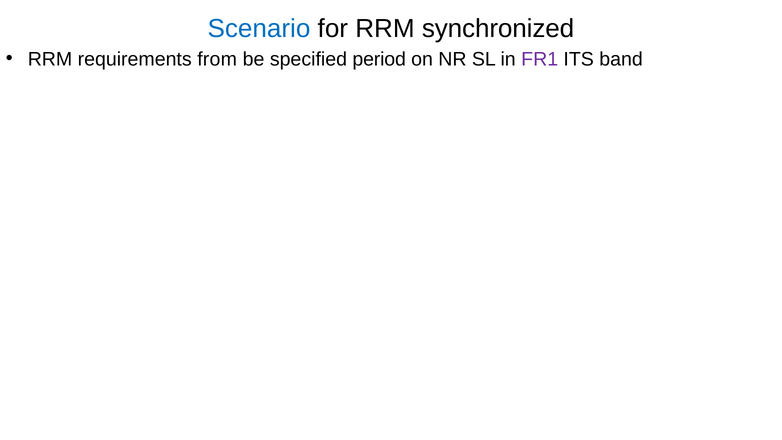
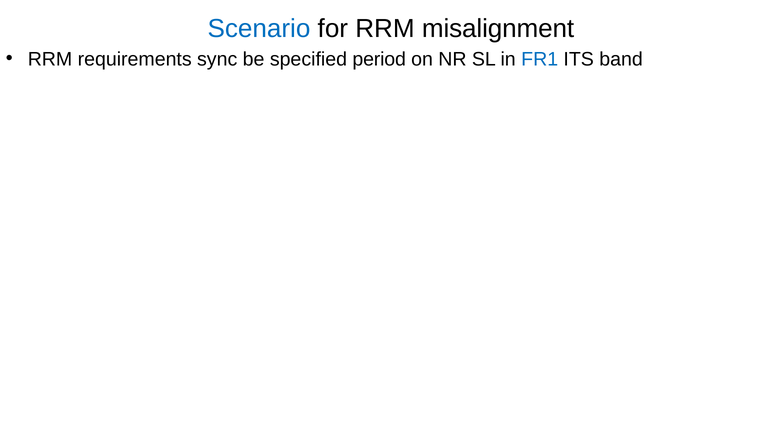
synchronized: synchronized -> misalignment
from: from -> sync
FR1 colour: purple -> blue
